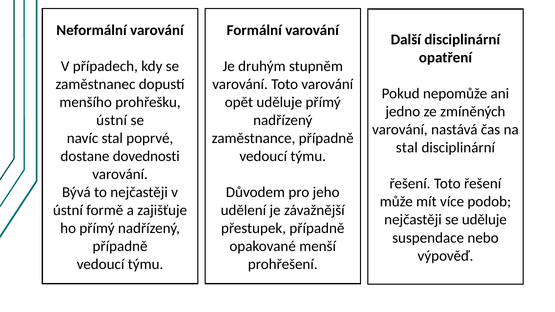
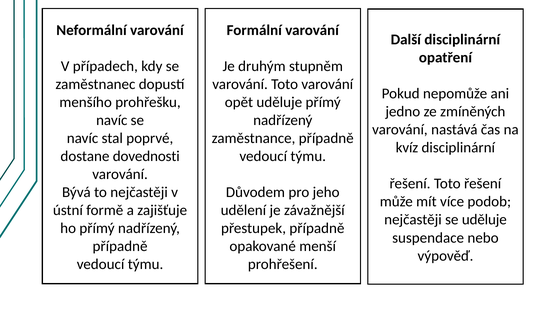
ústní at (112, 120): ústní -> navíc
stal at (407, 148): stal -> kvíz
